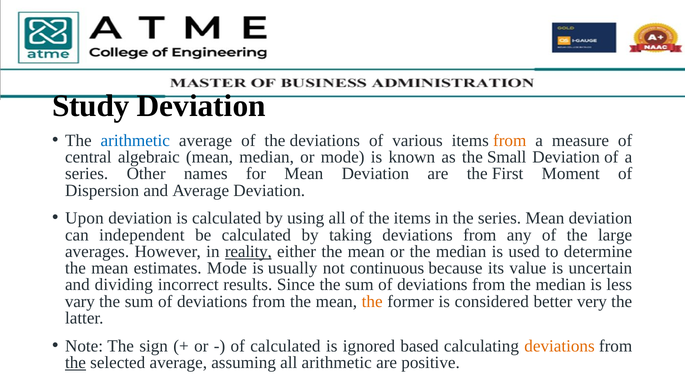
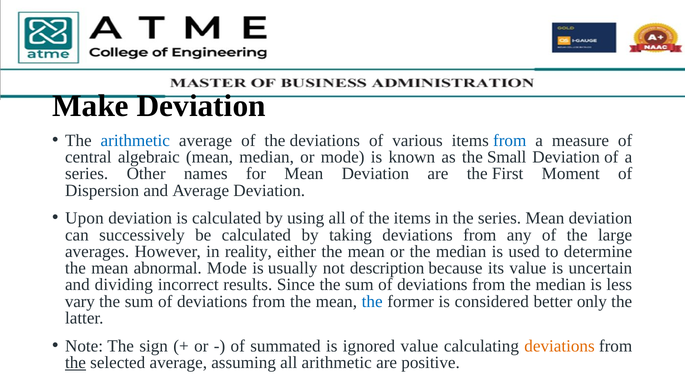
Study: Study -> Make
from at (510, 141) colour: orange -> blue
independent: independent -> successively
reality underline: present -> none
estimates: estimates -> abnormal
continuous: continuous -> description
the at (372, 302) colour: orange -> blue
very: very -> only
of calculated: calculated -> summated
ignored based: based -> value
